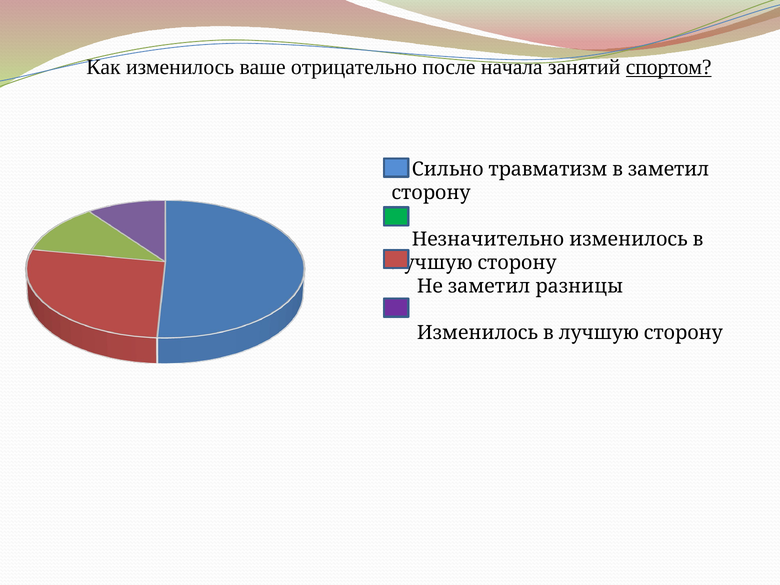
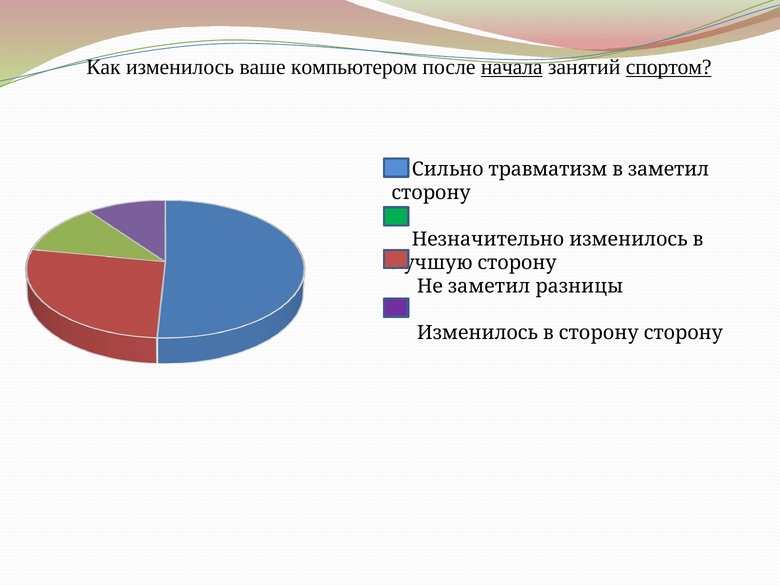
отрицательно: отрицательно -> компьютером
начала underline: none -> present
лучшую at (599, 333): лучшую -> сторону
